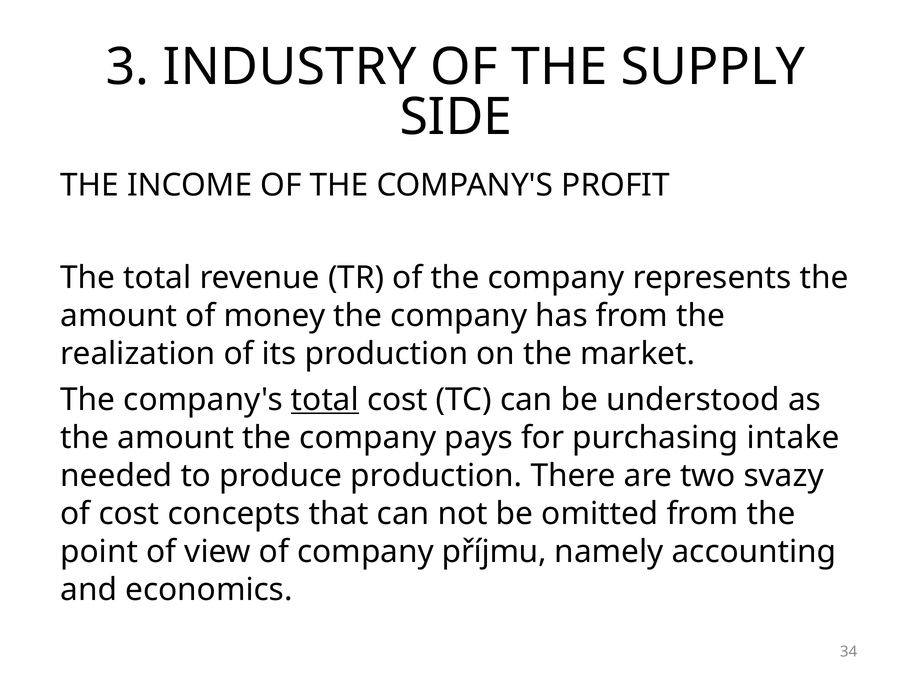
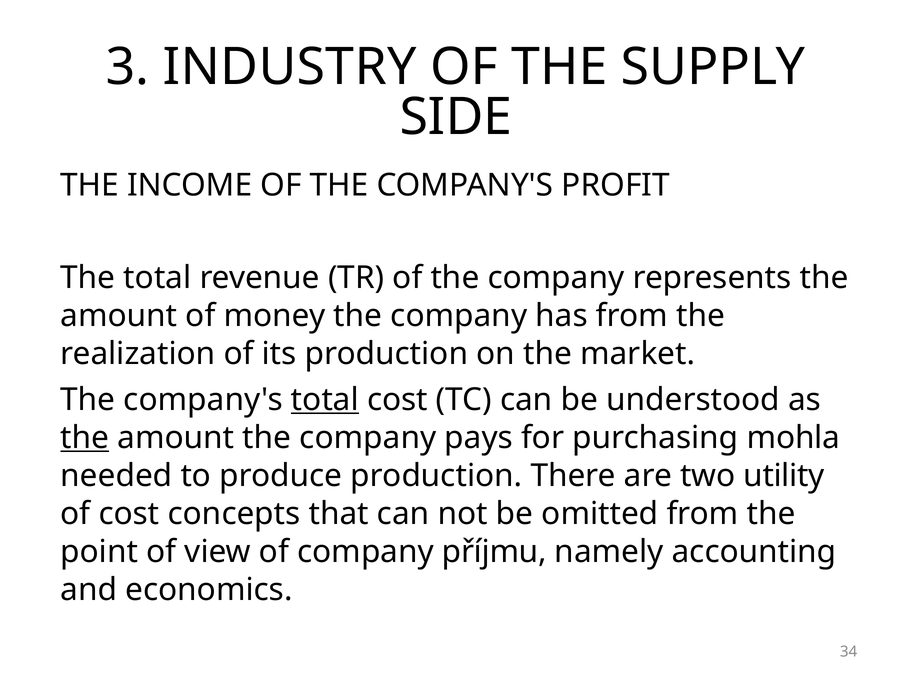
the at (85, 438) underline: none -> present
intake: intake -> mohla
svazy: svazy -> utility
